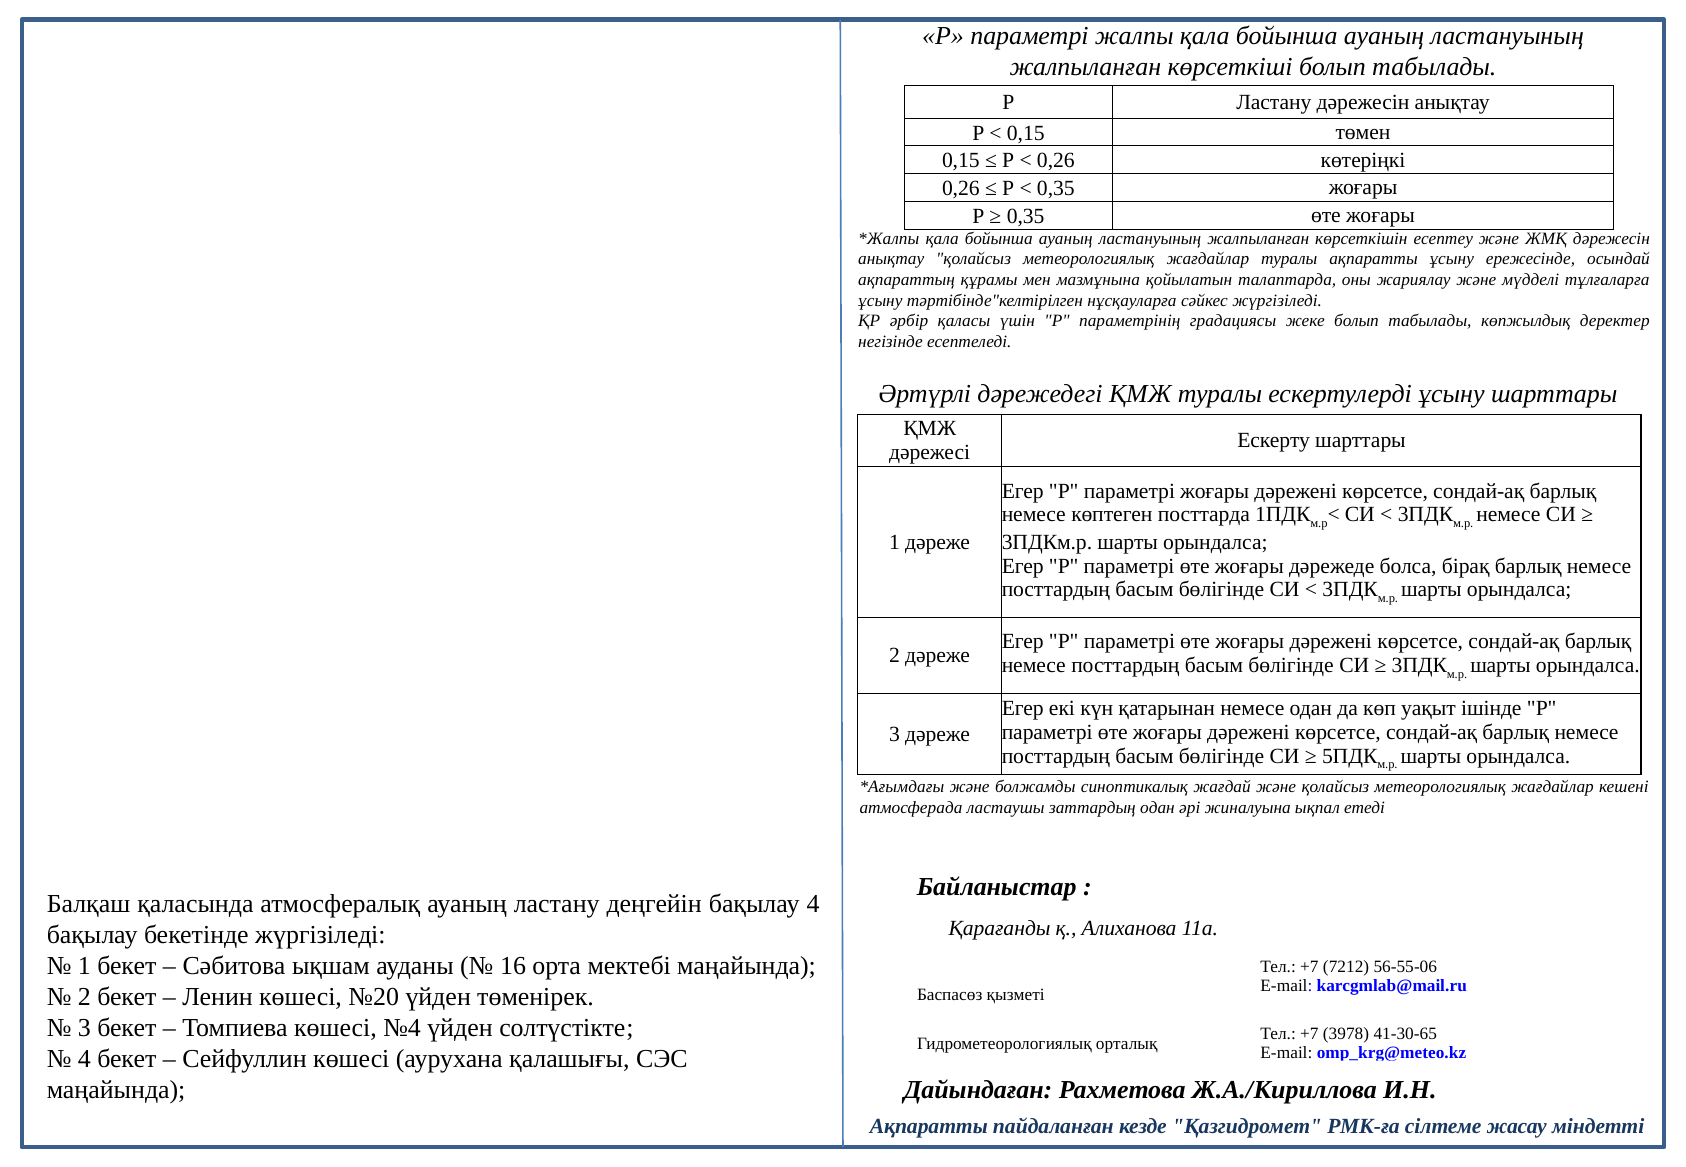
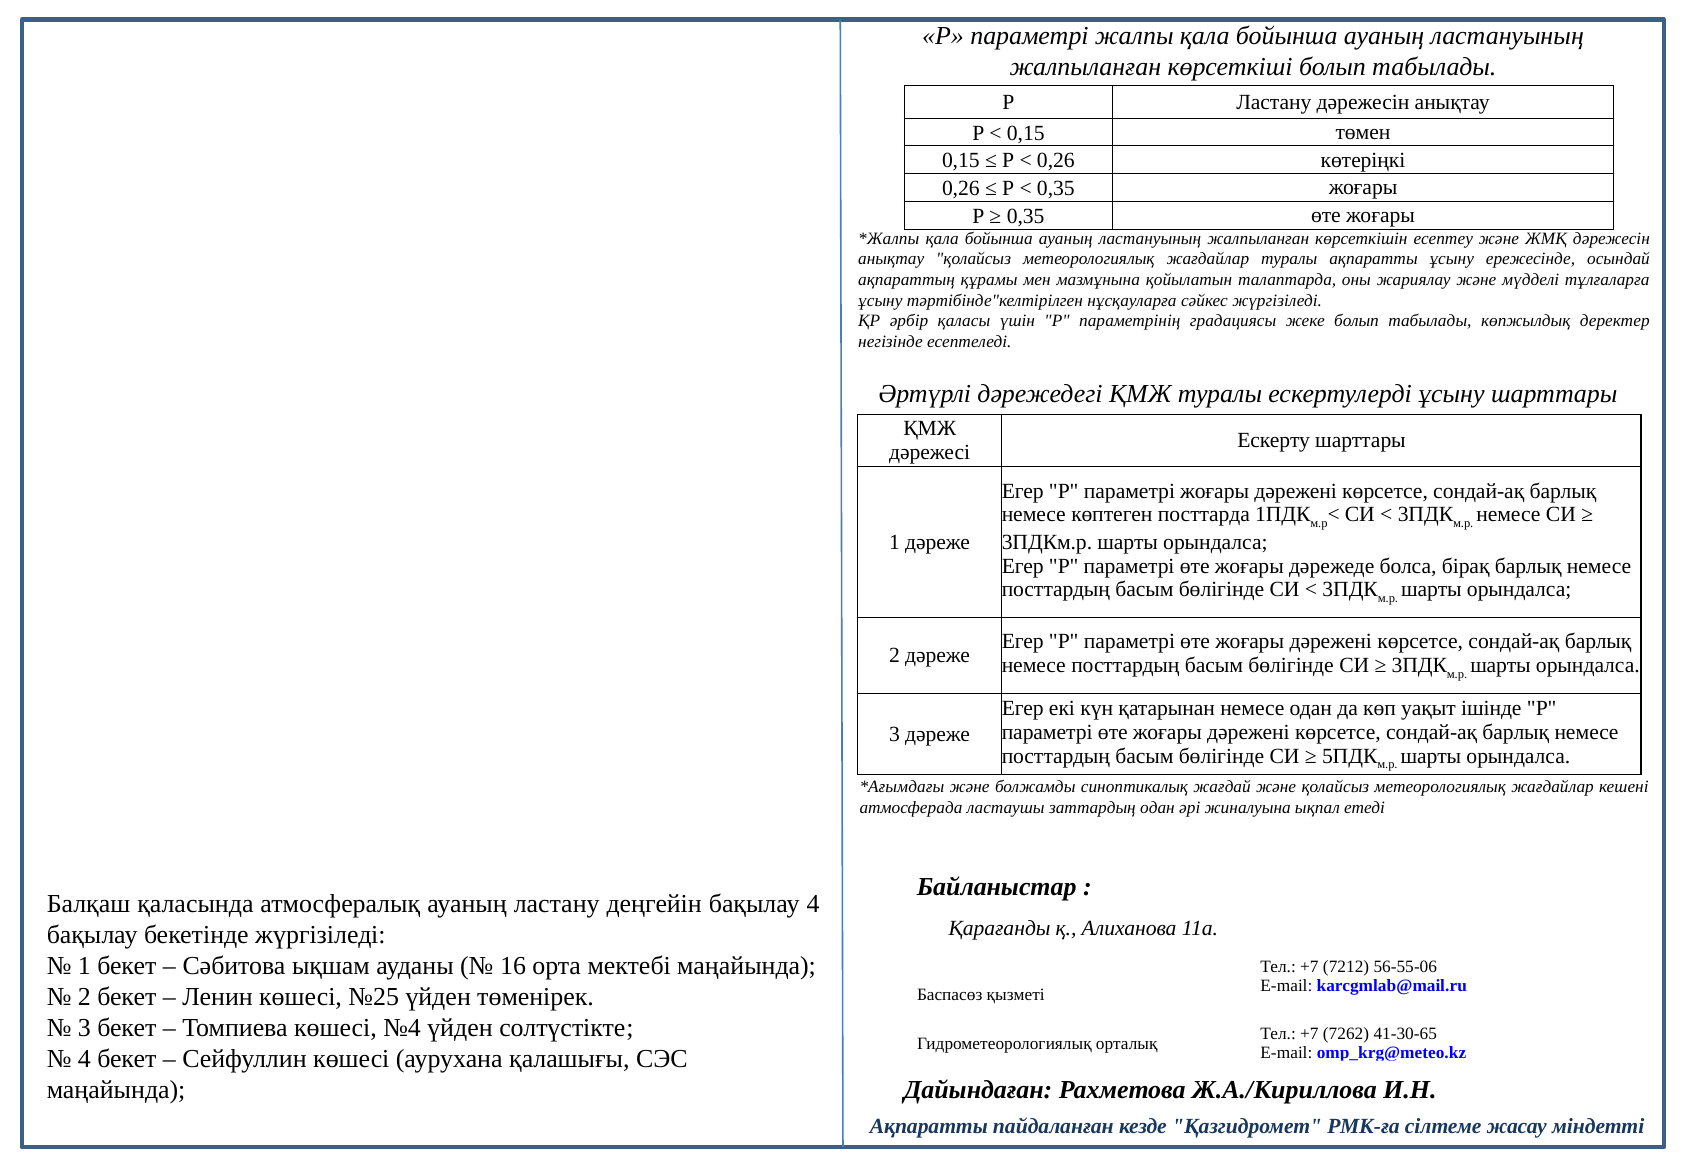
№20: №20 -> №25
3978: 3978 -> 7262
